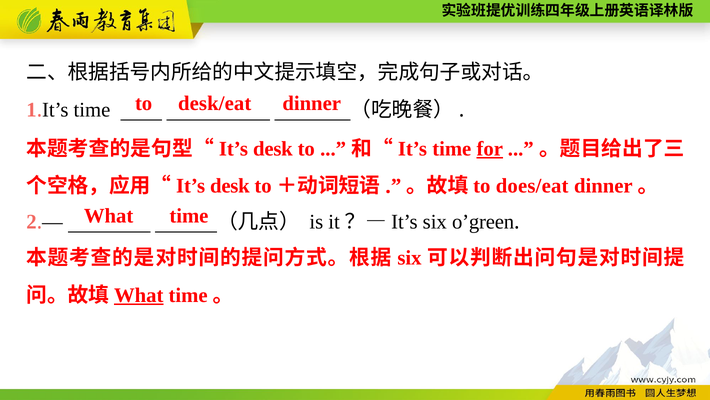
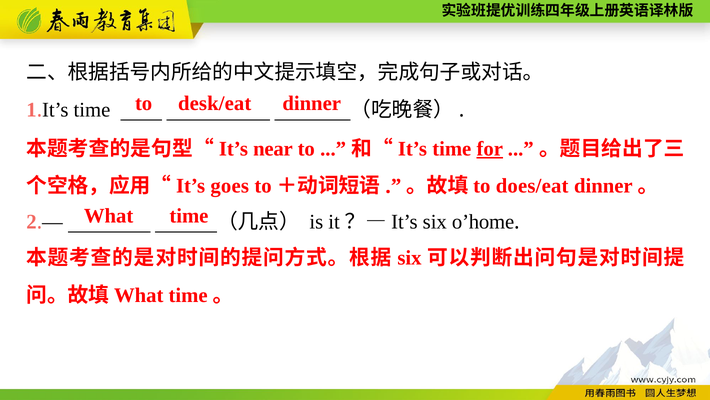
desk at (273, 149): desk -> near
desk at (230, 186): desk -> goes
o’green: o’green -> o’home
What at (139, 295) underline: present -> none
